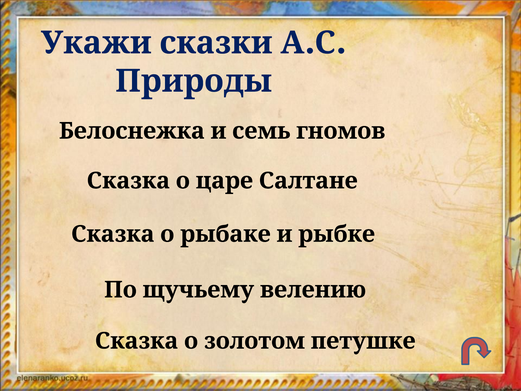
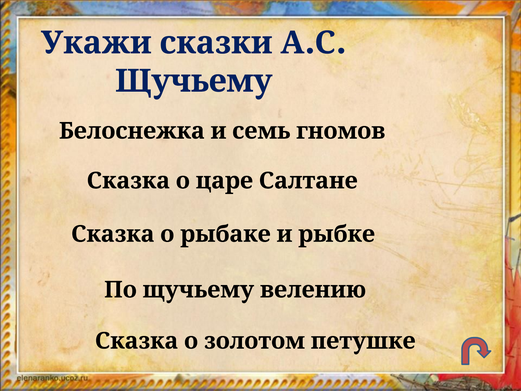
Природы at (194, 81): Природы -> Щучьему
